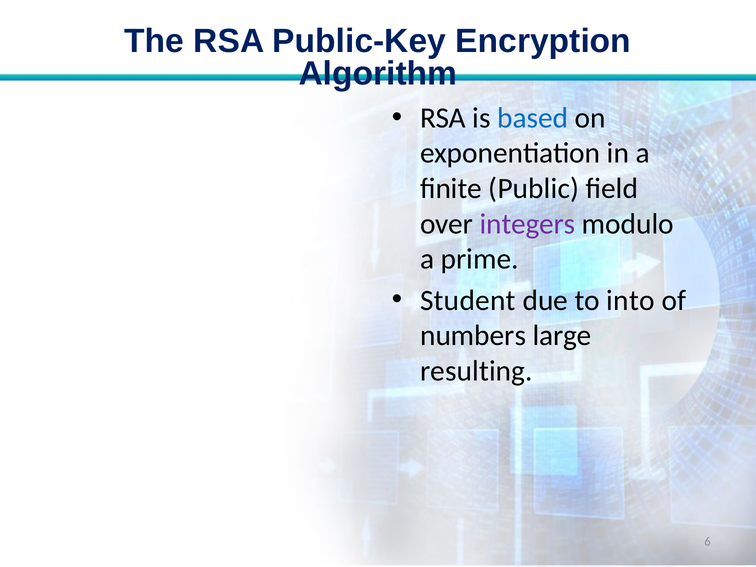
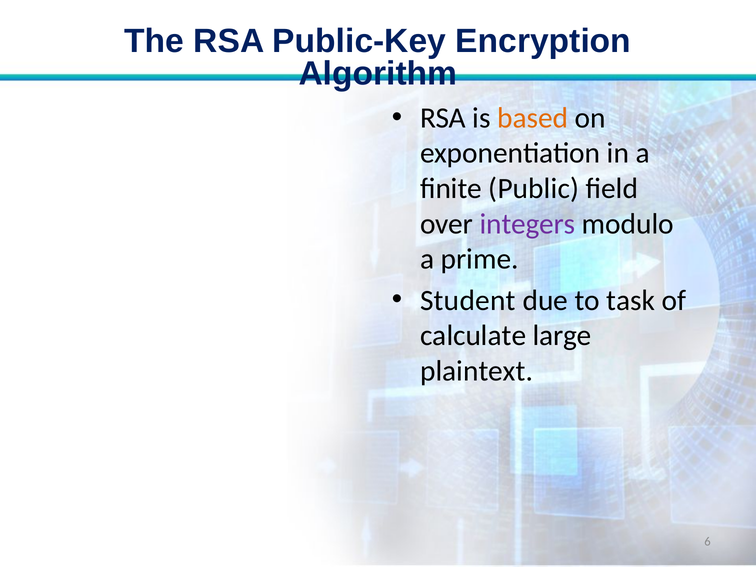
based colour: blue -> orange
into: into -> task
numbers: numbers -> calculate
resulting: resulting -> plaintext
